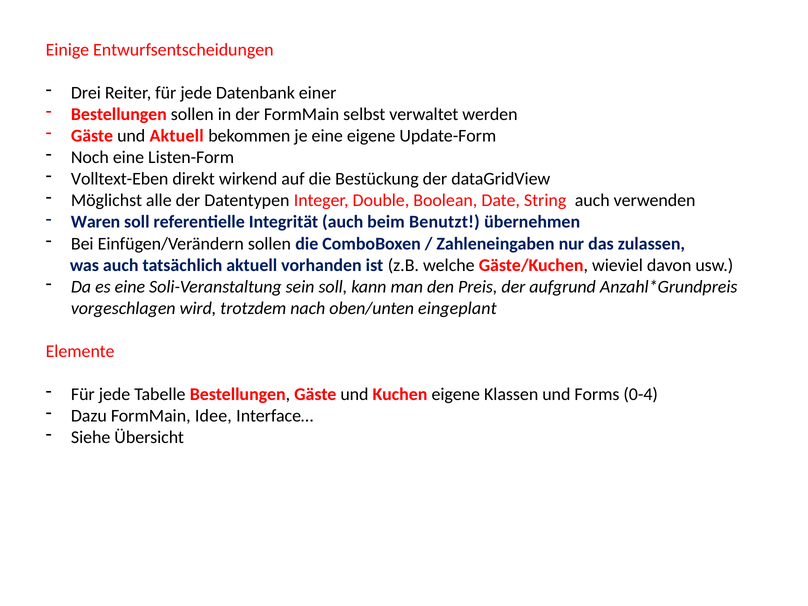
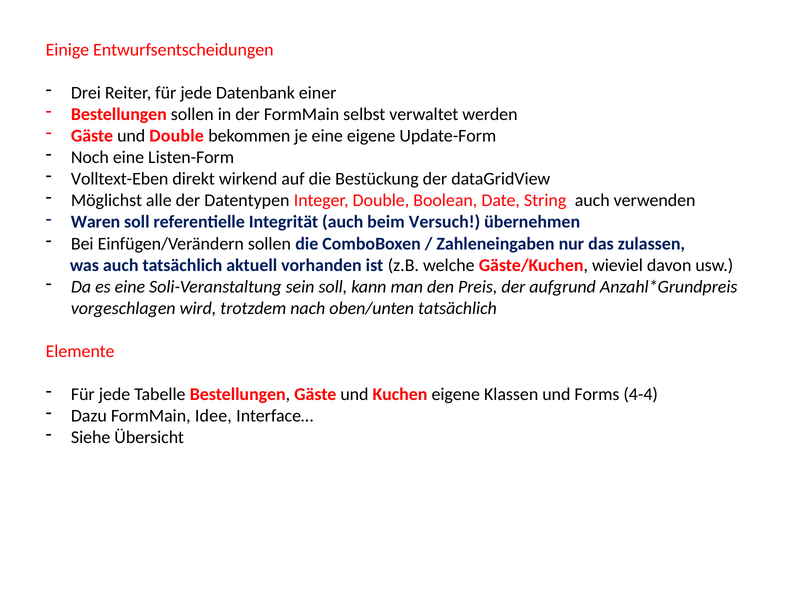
und Aktuell: Aktuell -> Double
Benutzt: Benutzt -> Versuch
oben/unten eingeplant: eingeplant -> tatsächlich
0-4: 0-4 -> 4-4
